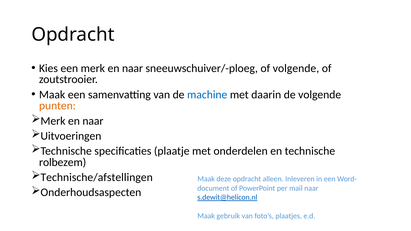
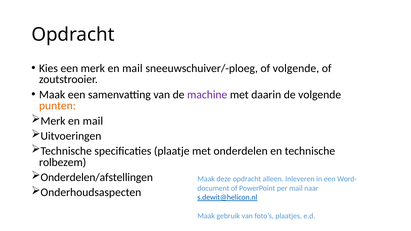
een merk en naar: naar -> mail
machine colour: blue -> purple
naar at (93, 121): naar -> mail
Technische/afstellingen: Technische/afstellingen -> Onderdelen/afstellingen
